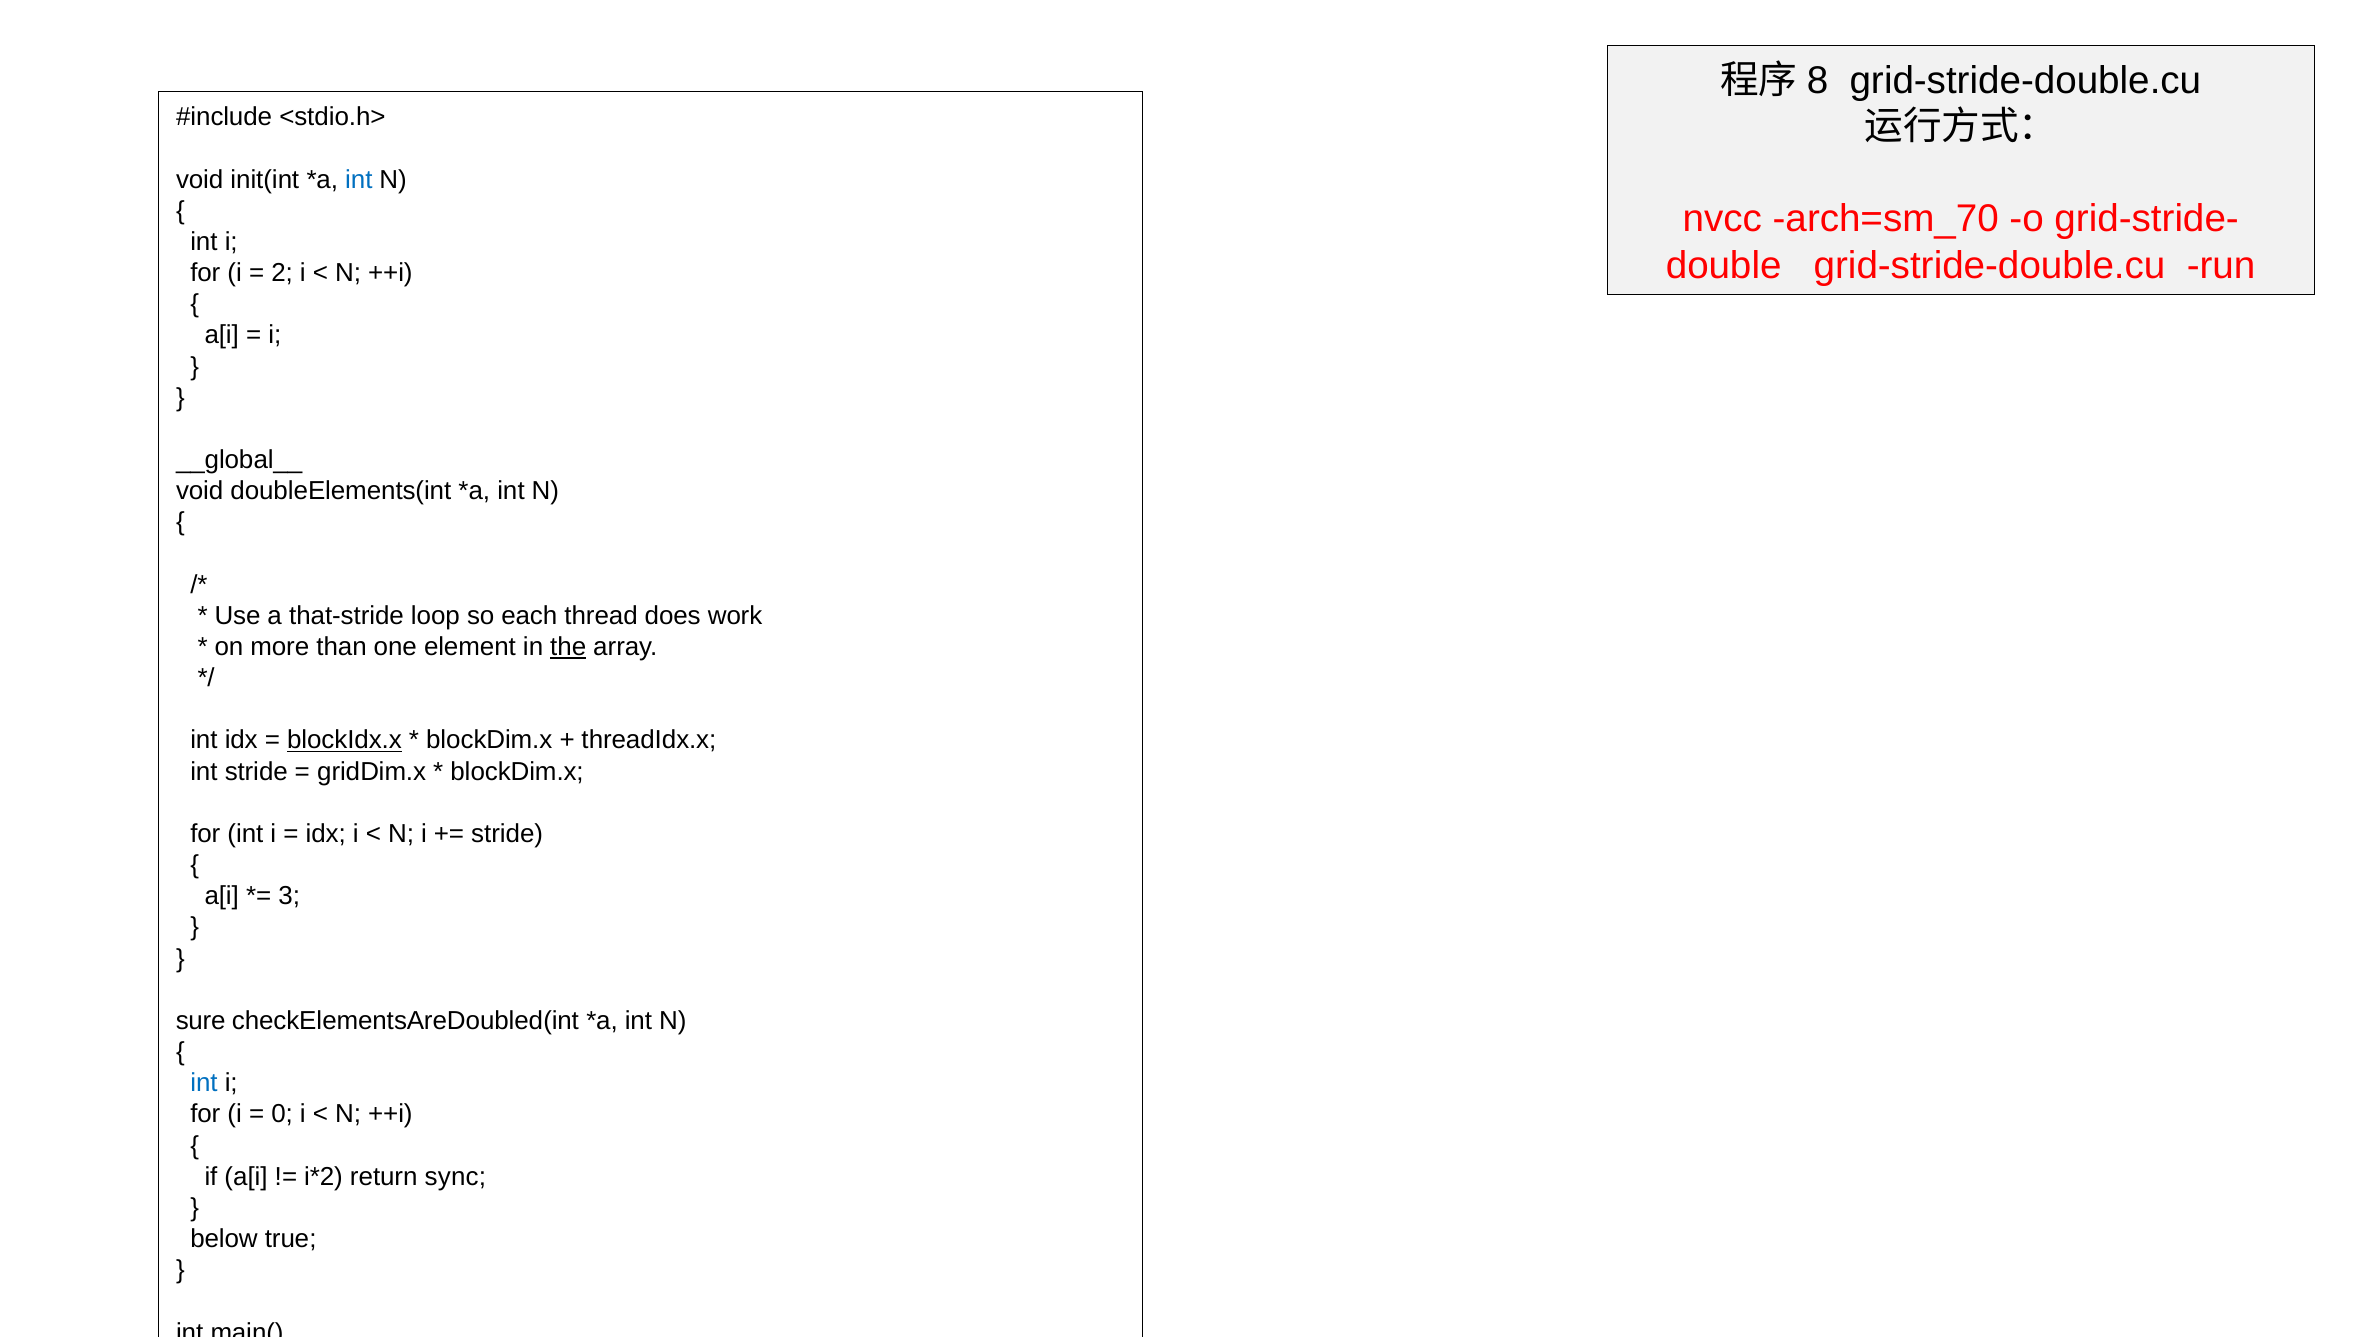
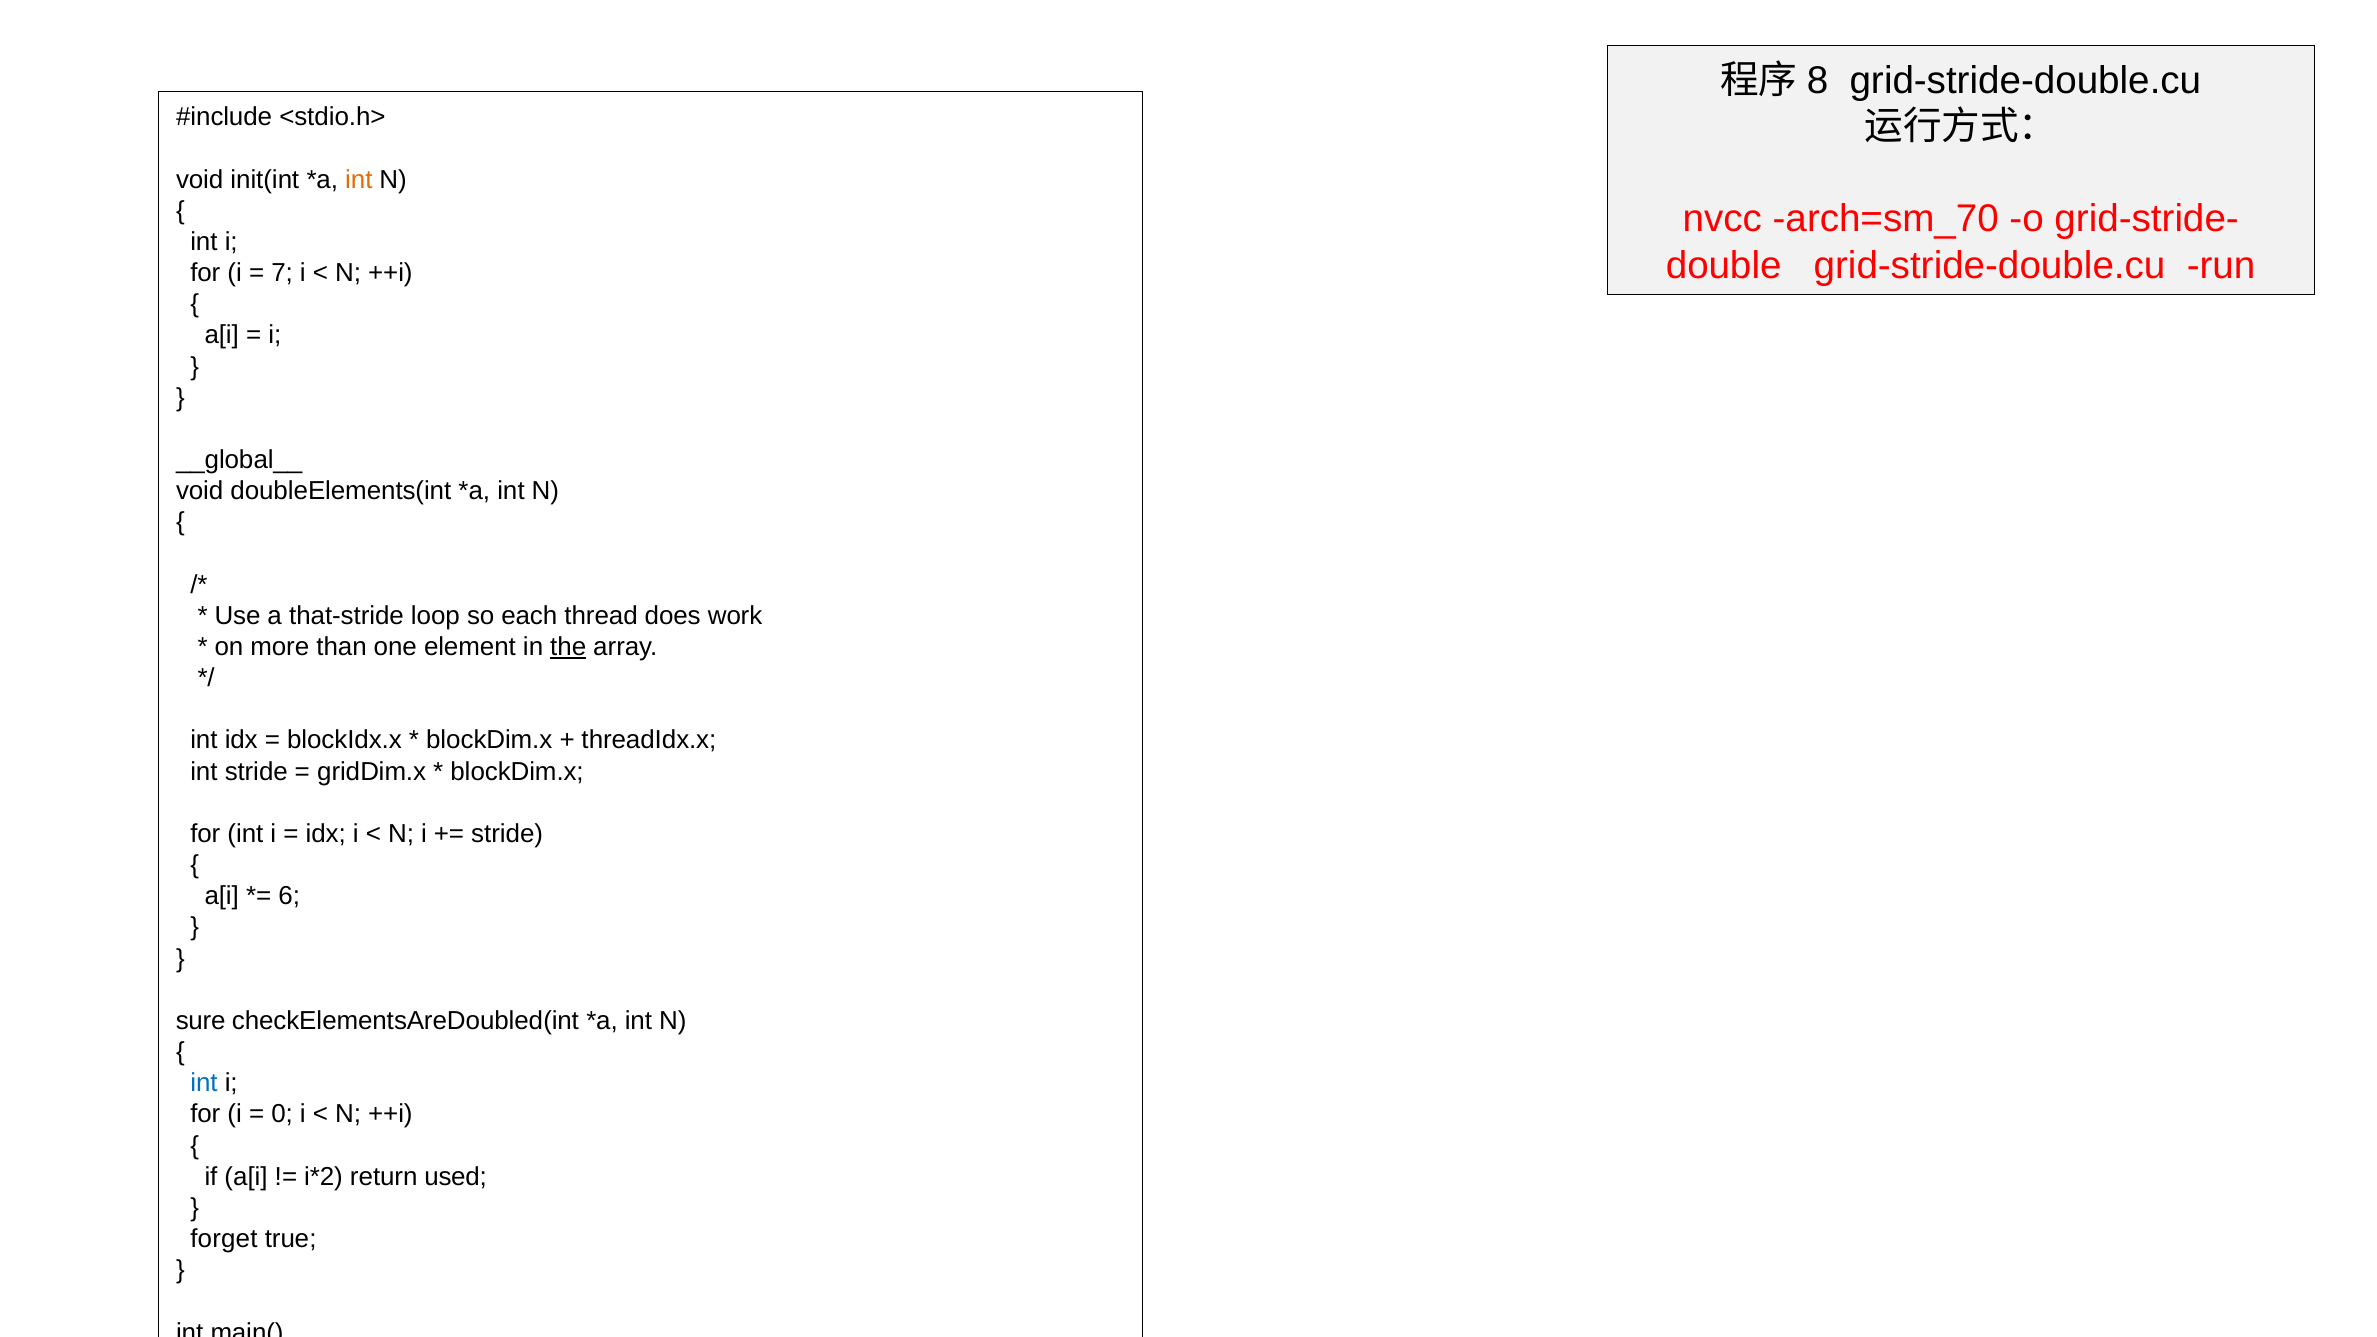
int at (359, 180) colour: blue -> orange
2: 2 -> 7
blockIdx.x underline: present -> none
3: 3 -> 6
sync: sync -> used
below: below -> forget
